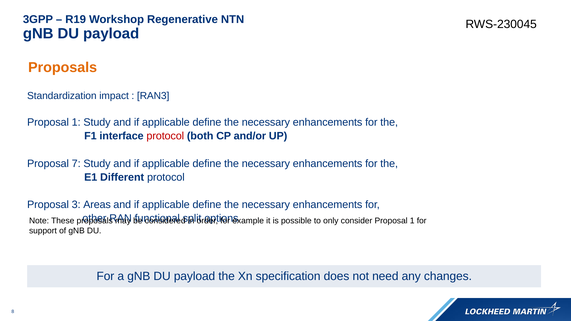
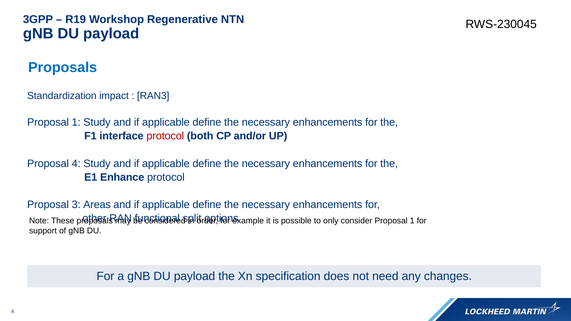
Proposals at (63, 68) colour: orange -> blue
7: 7 -> 4
Different: Different -> Enhance
